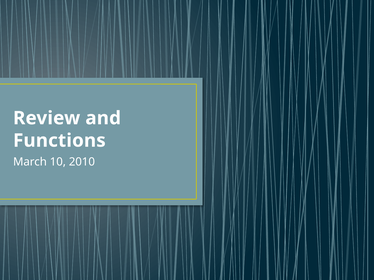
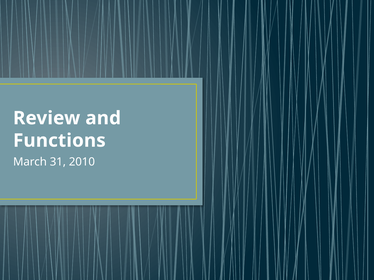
10: 10 -> 31
